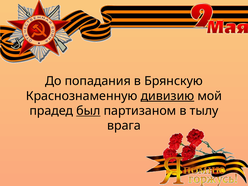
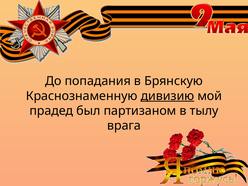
был underline: present -> none
